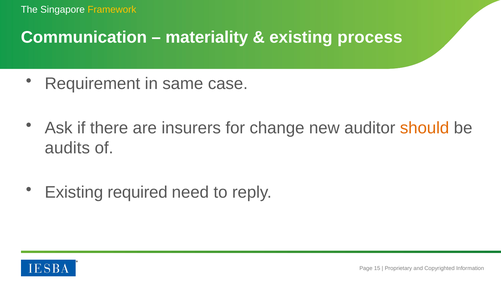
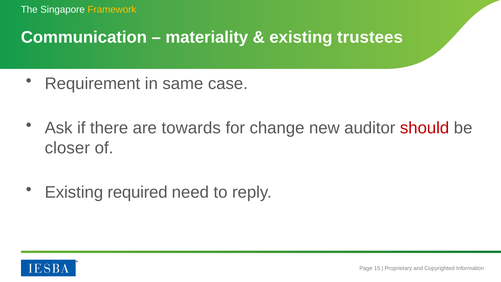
process: process -> trustees
insurers: insurers -> towards
should colour: orange -> red
audits: audits -> closer
